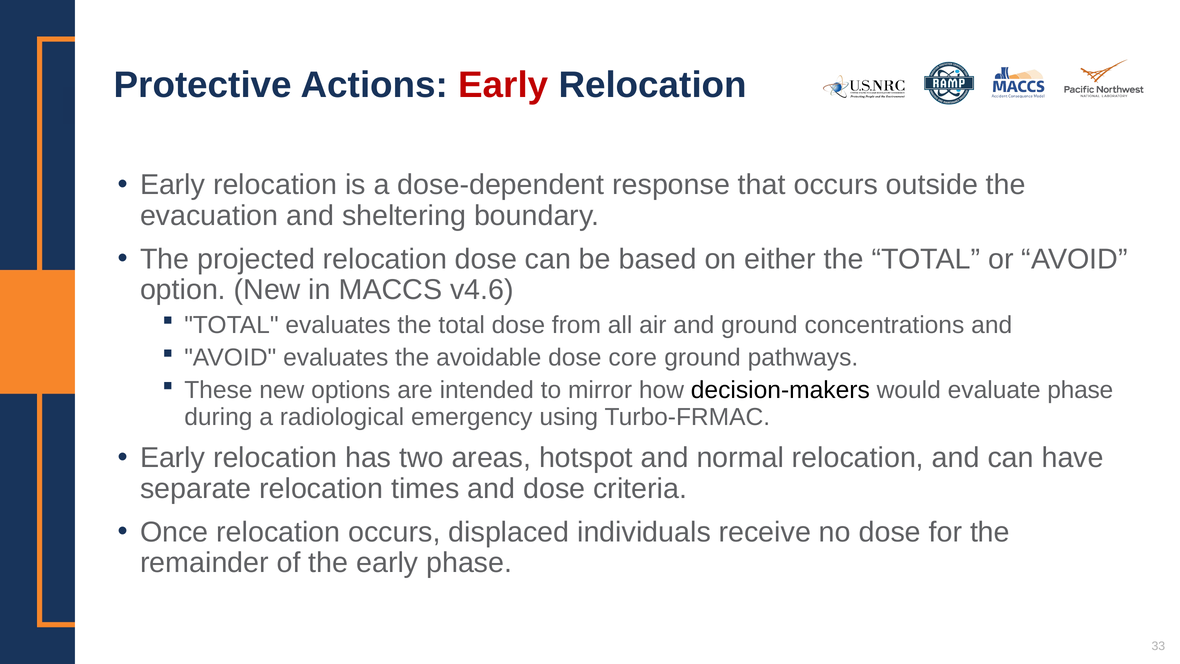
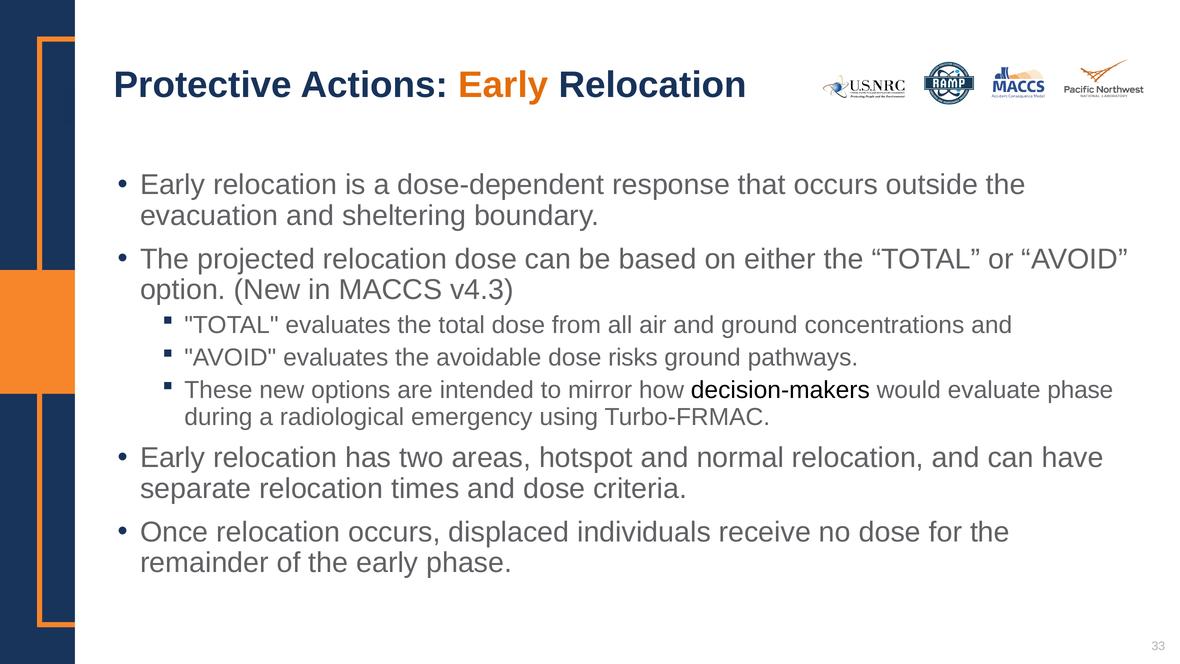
Early at (503, 85) colour: red -> orange
v4.6: v4.6 -> v4.3
core: core -> risks
